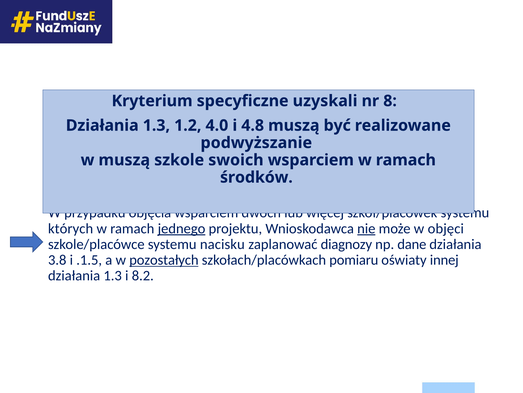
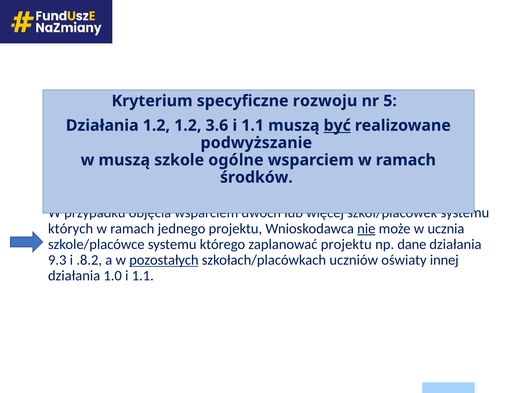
uzyskali: uzyskali -> rozwoju
8: 8 -> 5
1.3 at (156, 125): 1.3 -> 1.2
4.0: 4.0 -> 3.6
4.8 at (253, 125): 4.8 -> 1.1
być underline: none -> present
swoich: swoich -> ogólne
jednego underline: present -> none
objęci: objęci -> ucznia
nacisku: nacisku -> którego
zaplanować diagnozy: diagnozy -> projektu
3.8: 3.8 -> 9.3
.1.5: .1.5 -> .8.2
pomiaru: pomiaru -> uczniów
1.3 at (113, 275): 1.3 -> 1.0
8.2 at (143, 275): 8.2 -> 1.1
